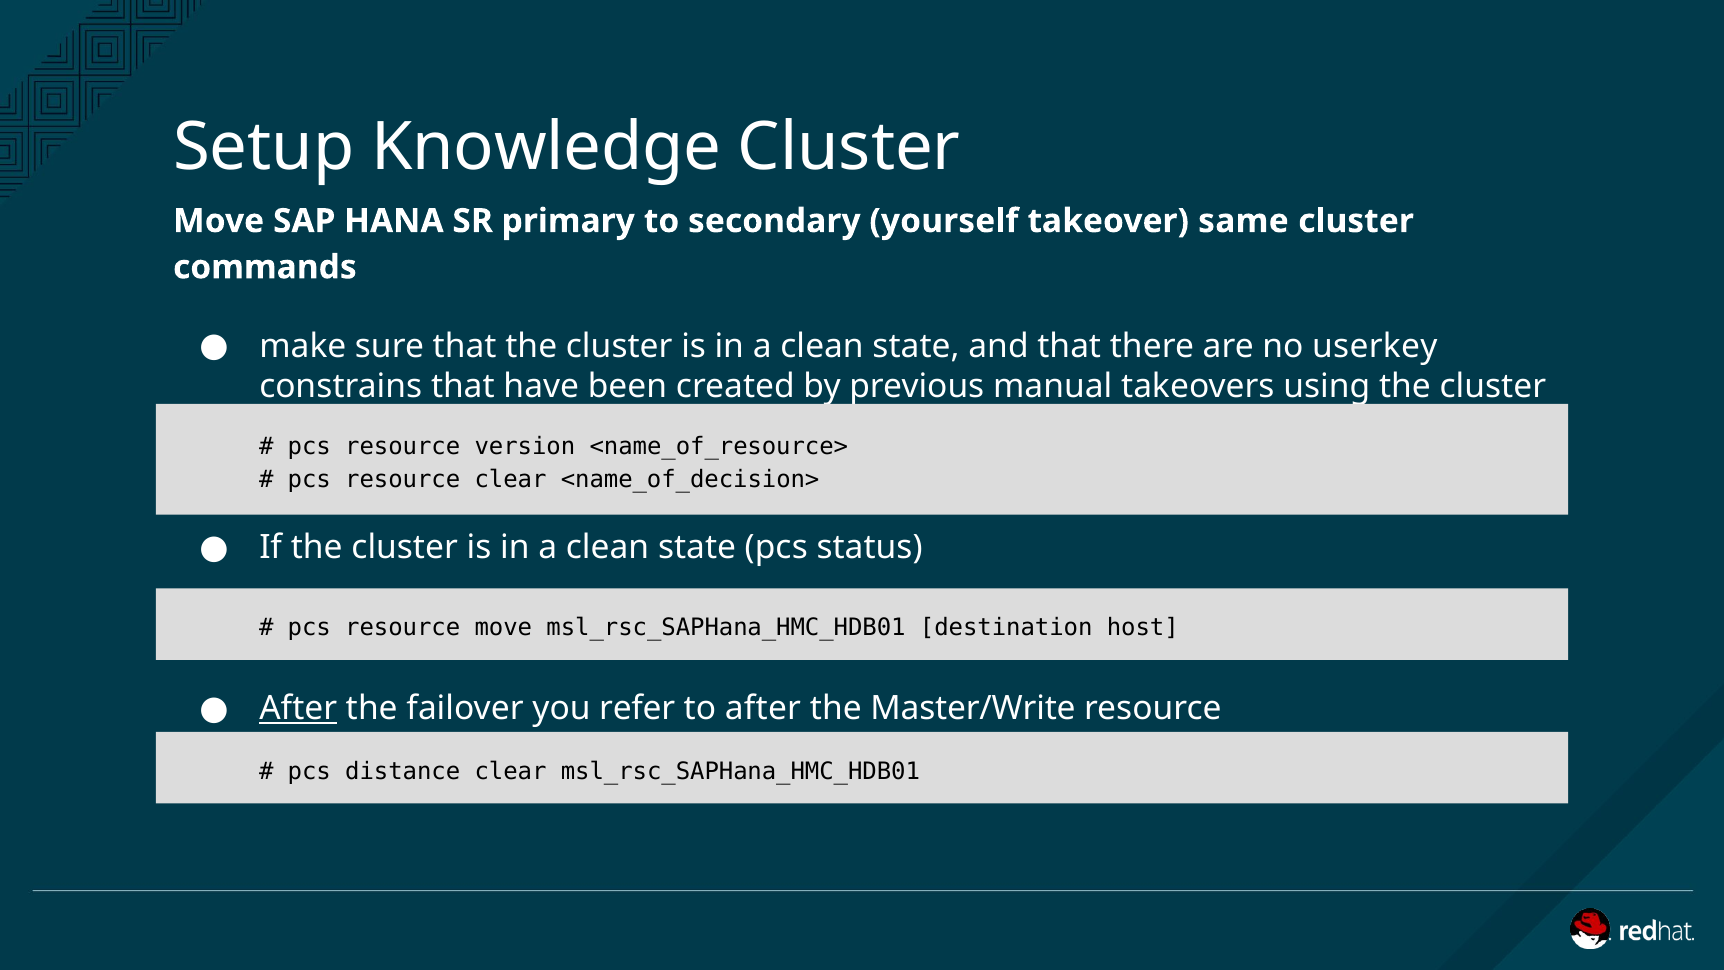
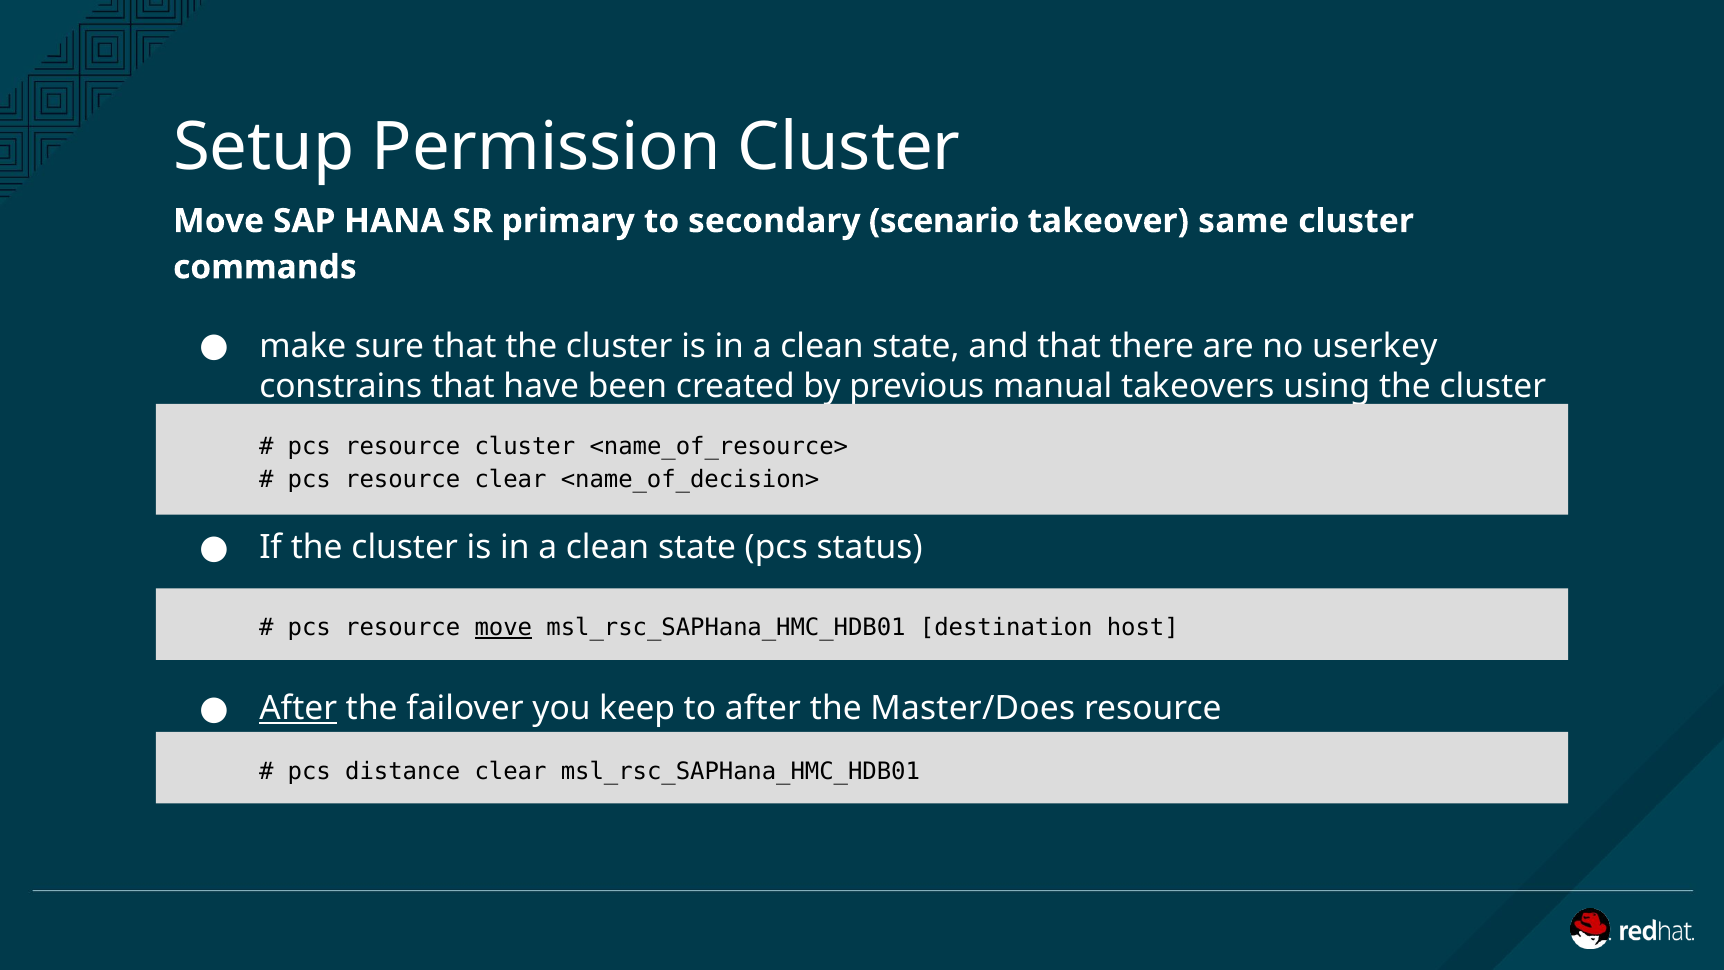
Knowledge: Knowledge -> Permission
yourself: yourself -> scenario
resource version: version -> cluster
move at (503, 628) underline: none -> present
refer: refer -> keep
Master/Write: Master/Write -> Master/Does
